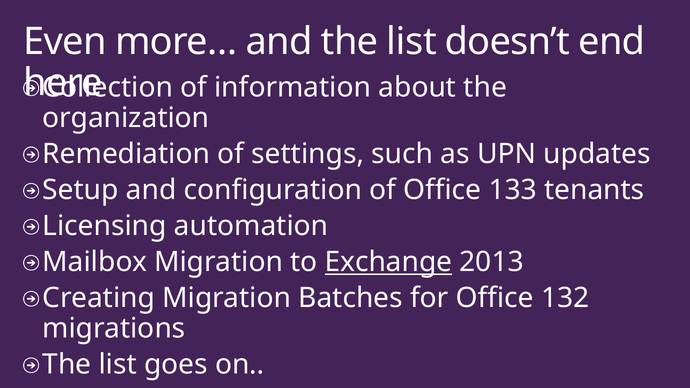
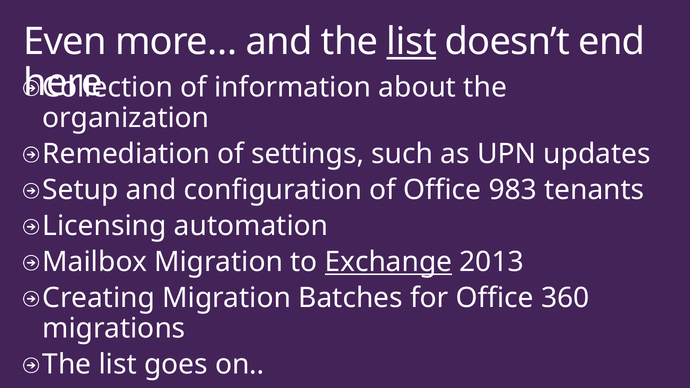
list at (412, 42) underline: none -> present
133: 133 -> 983
132: 132 -> 360
